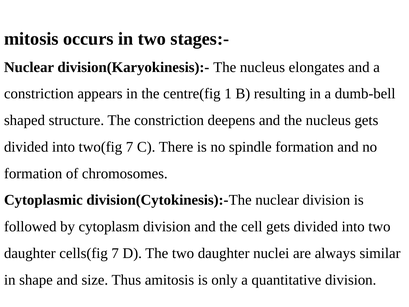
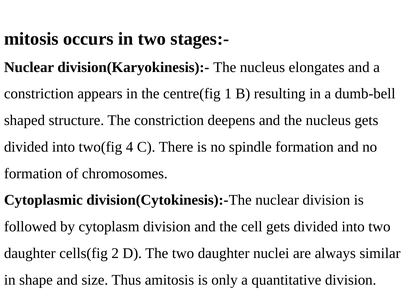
two(fig 7: 7 -> 4
cells(fig 7: 7 -> 2
